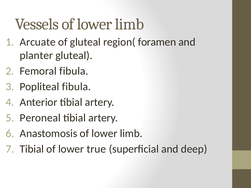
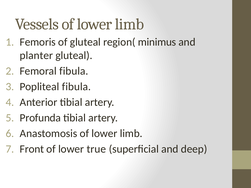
Arcuate: Arcuate -> Femoris
foramen: foramen -> minimus
Peroneal: Peroneal -> Profunda
Tibial at (32, 149): Tibial -> Front
